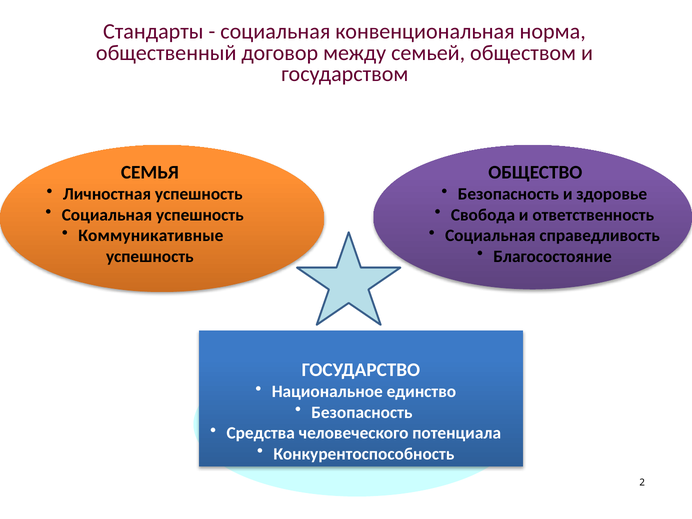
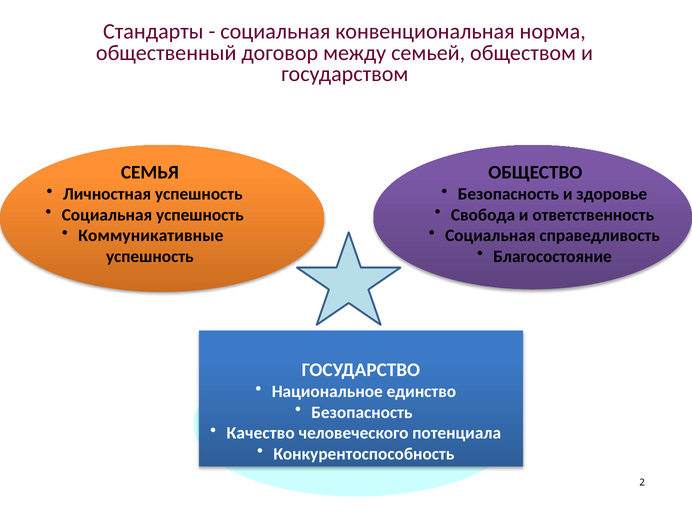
Средства: Средства -> Качество
